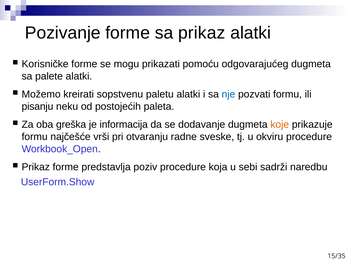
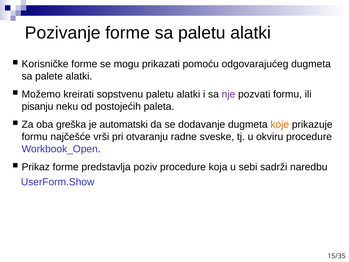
sa prikaz: prikaz -> paletu
nje colour: blue -> purple
informacija: informacija -> automatski
